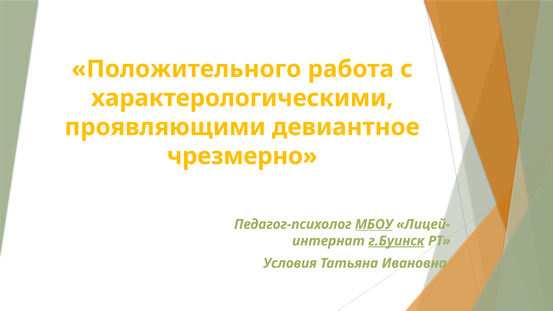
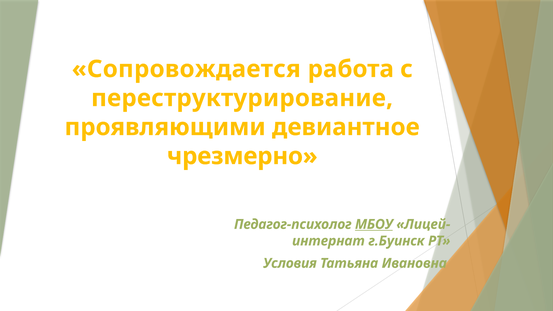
Положительного: Положительного -> Сопровождается
характерологическими: характерологическими -> переструктурирование
г.Буинск underline: present -> none
